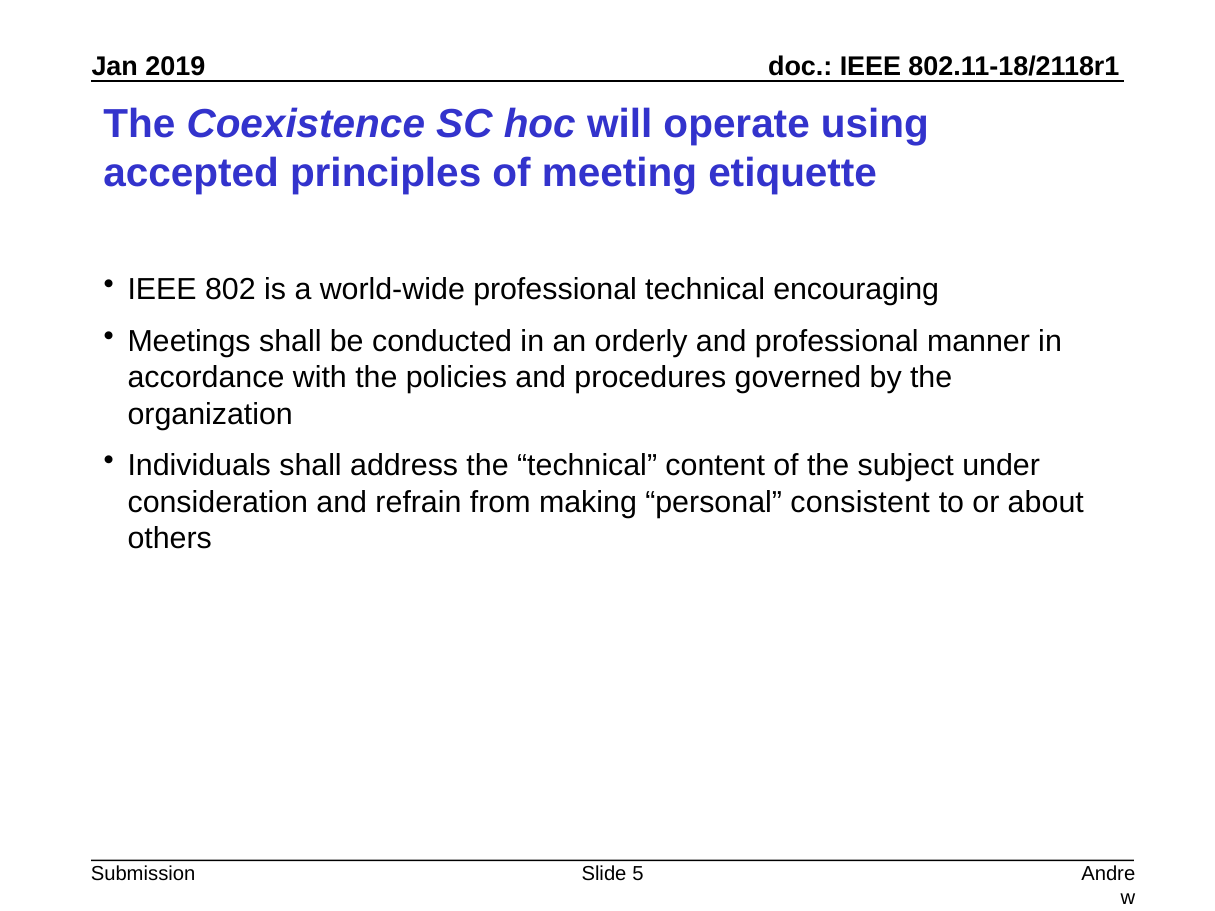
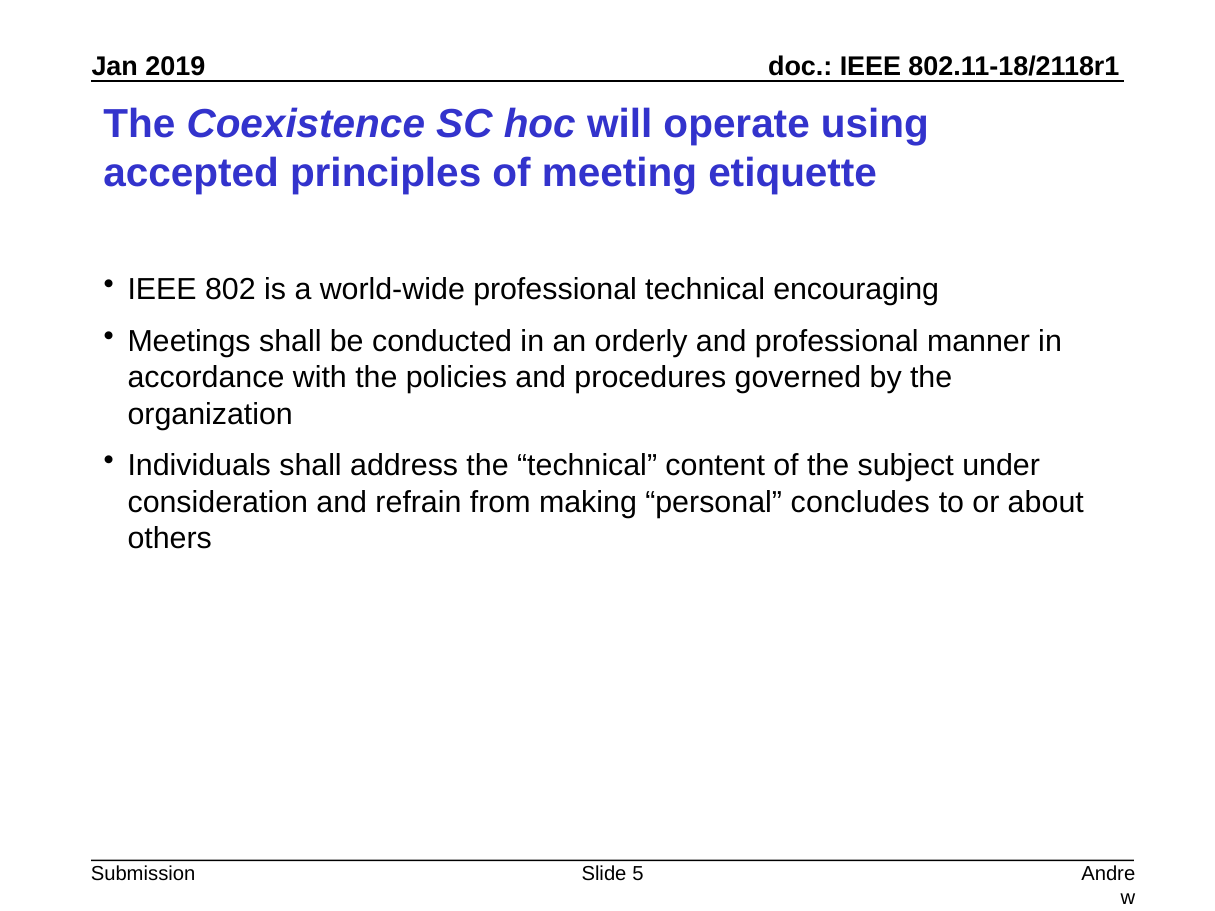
consistent: consistent -> concludes
